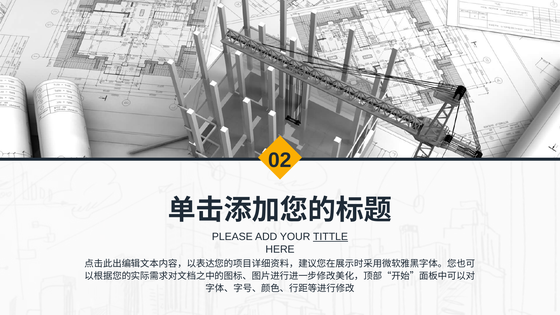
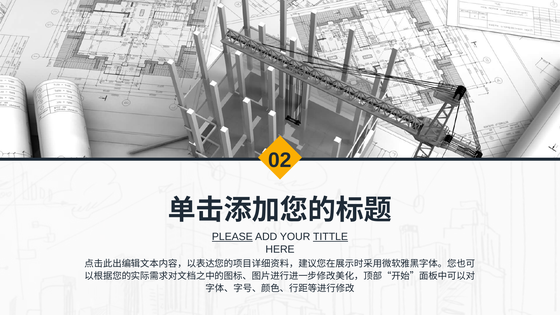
PLEASE underline: none -> present
